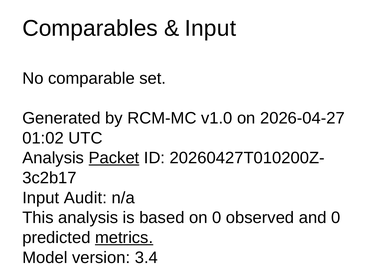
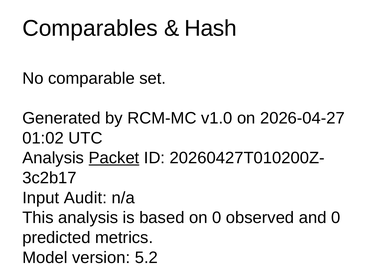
Input at (210, 28): Input -> Hash
metrics underline: present -> none
3.4: 3.4 -> 5.2
